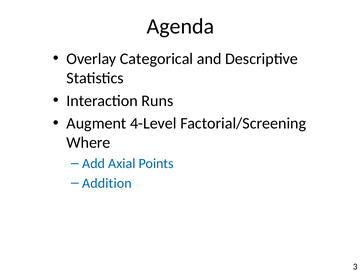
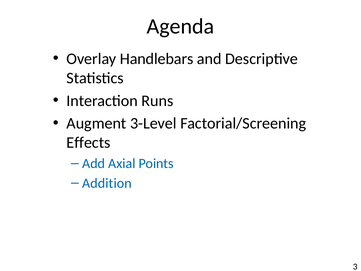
Categorical: Categorical -> Handlebars
4-Level: 4-Level -> 3-Level
Where: Where -> Effects
